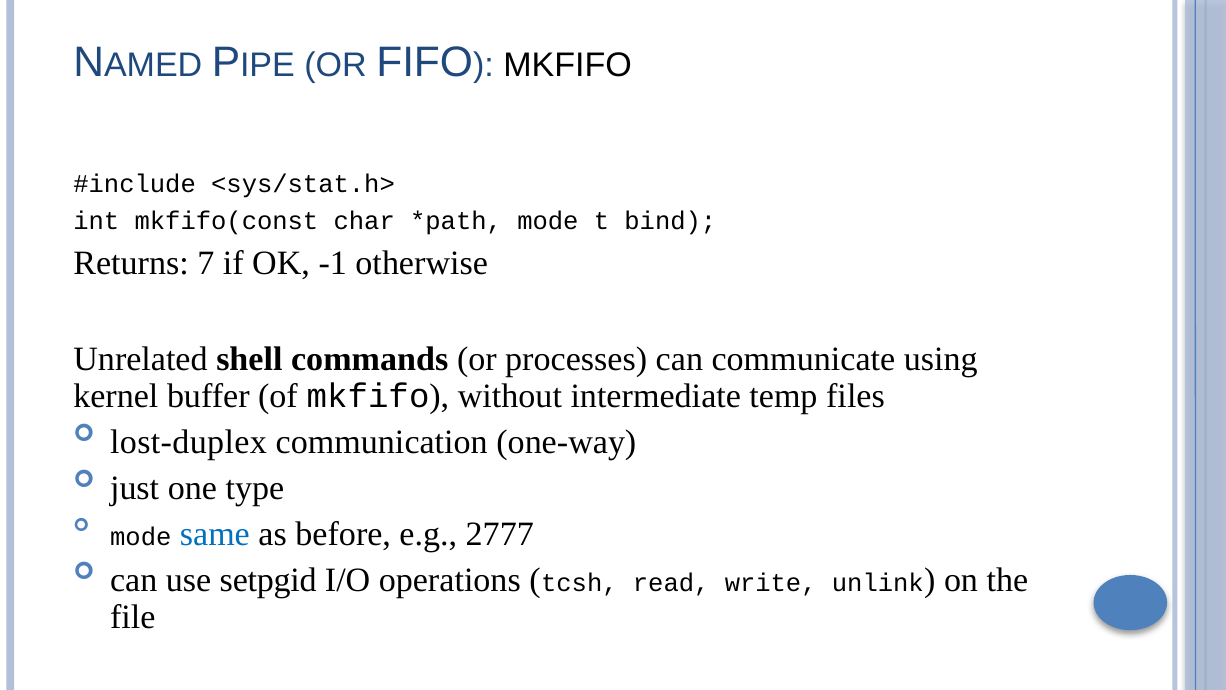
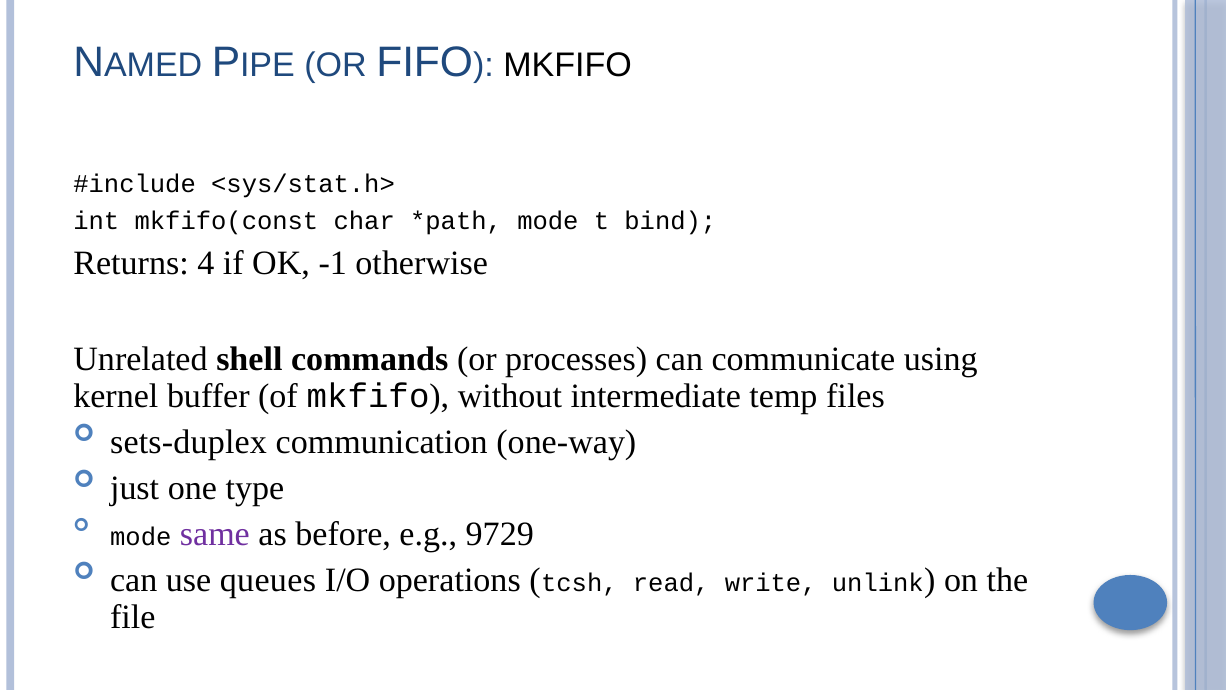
7: 7 -> 4
lost-duplex: lost-duplex -> sets-duplex
same colour: blue -> purple
2777: 2777 -> 9729
setpgid: setpgid -> queues
